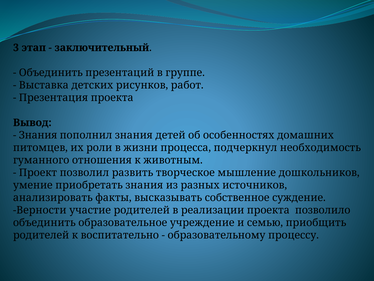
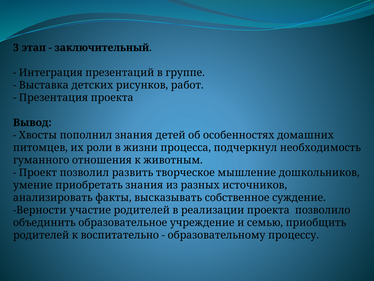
Объединить at (51, 73): Объединить -> Интеграция
Знания at (38, 135): Знания -> Хвосты
